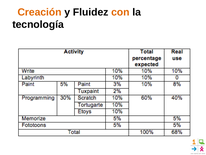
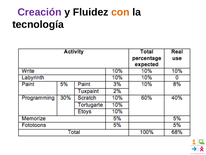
Creación colour: orange -> purple
